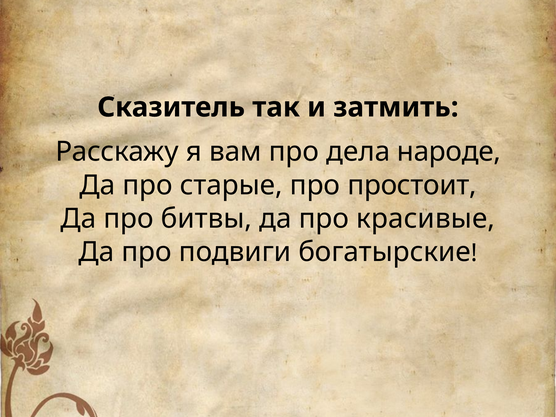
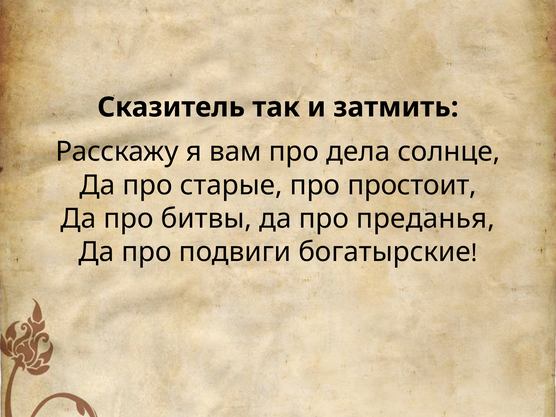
народе: народе -> солнце
красивые: красивые -> преданья
